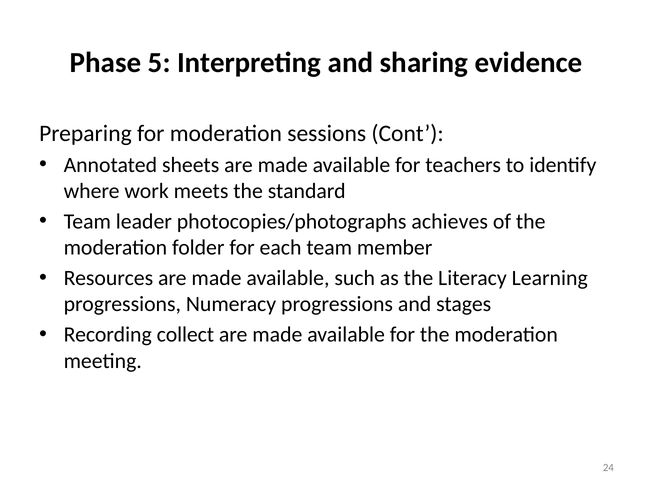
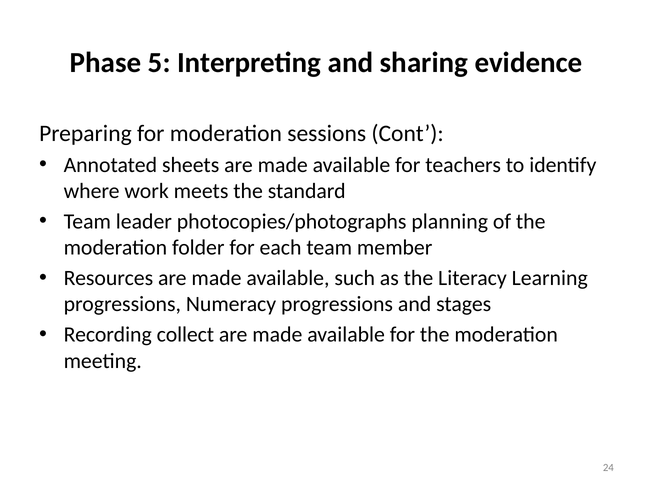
achieves: achieves -> planning
